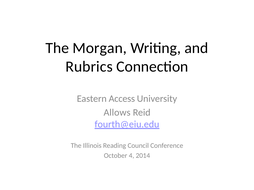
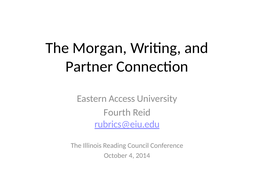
Rubrics: Rubrics -> Partner
Allows: Allows -> Fourth
fourth@eiu.edu: fourth@eiu.edu -> rubrics@eiu.edu
